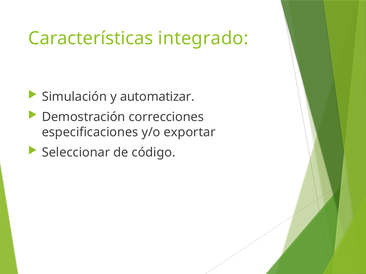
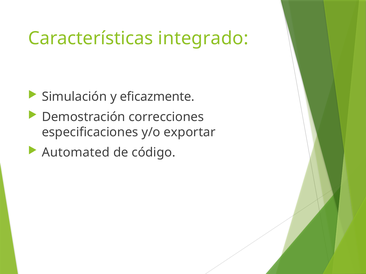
automatizar: automatizar -> eficazmente
Seleccionar: Seleccionar -> Automated
